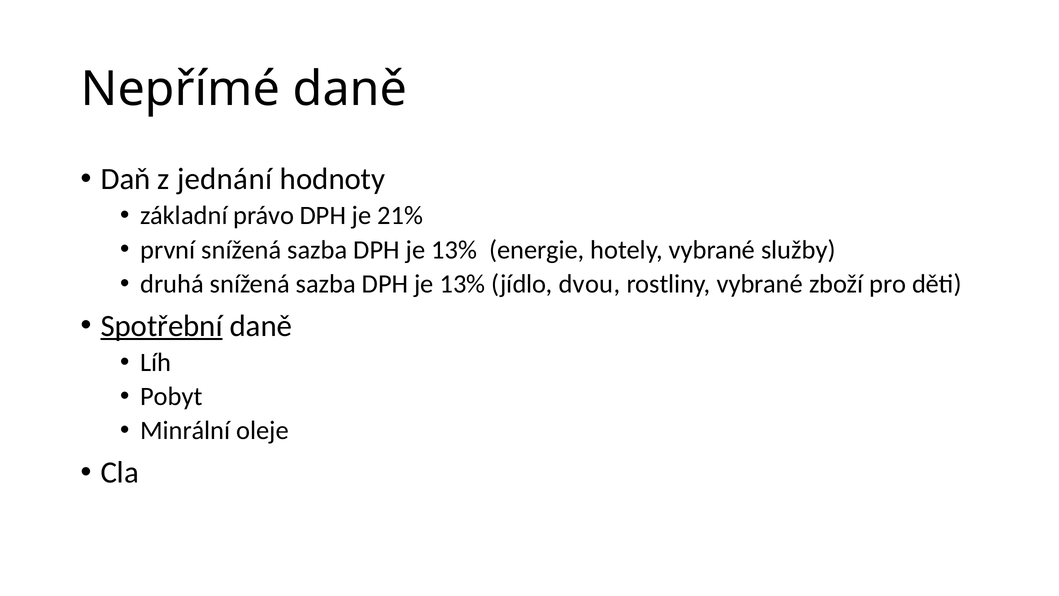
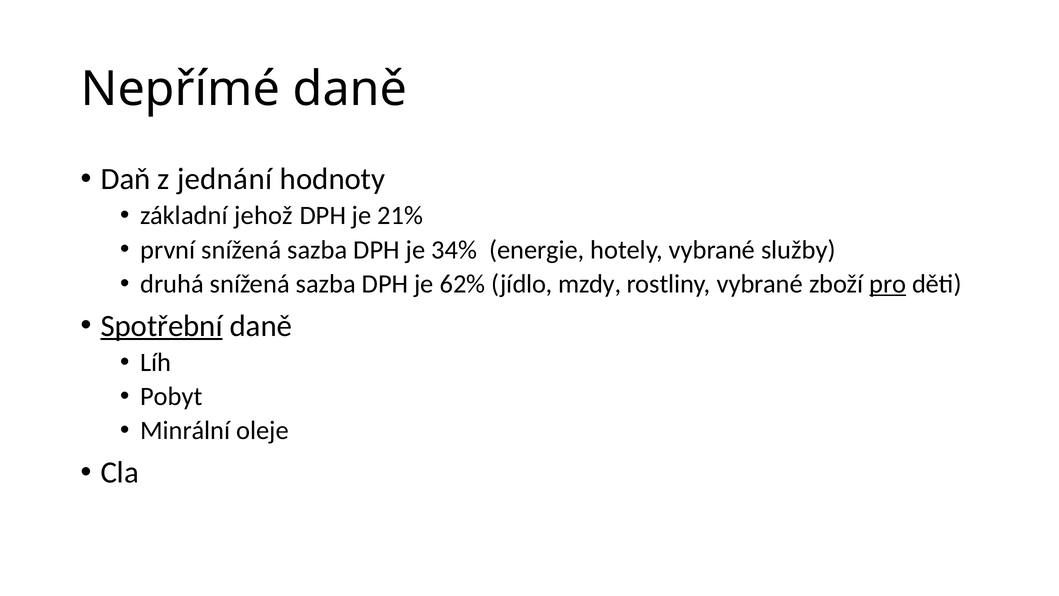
právo: právo -> jehož
13% at (454, 250): 13% -> 34%
13% at (463, 284): 13% -> 62%
dvou: dvou -> mzdy
pro underline: none -> present
